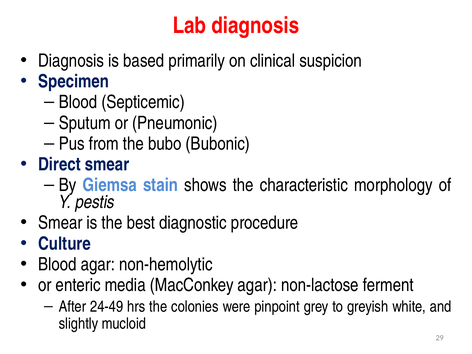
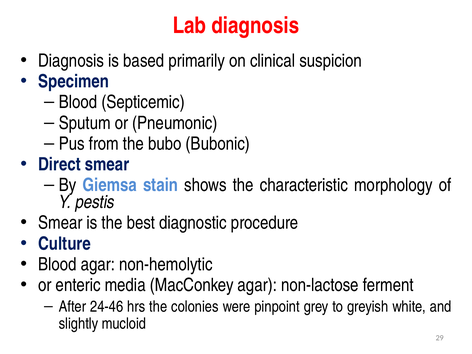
24-49: 24-49 -> 24-46
